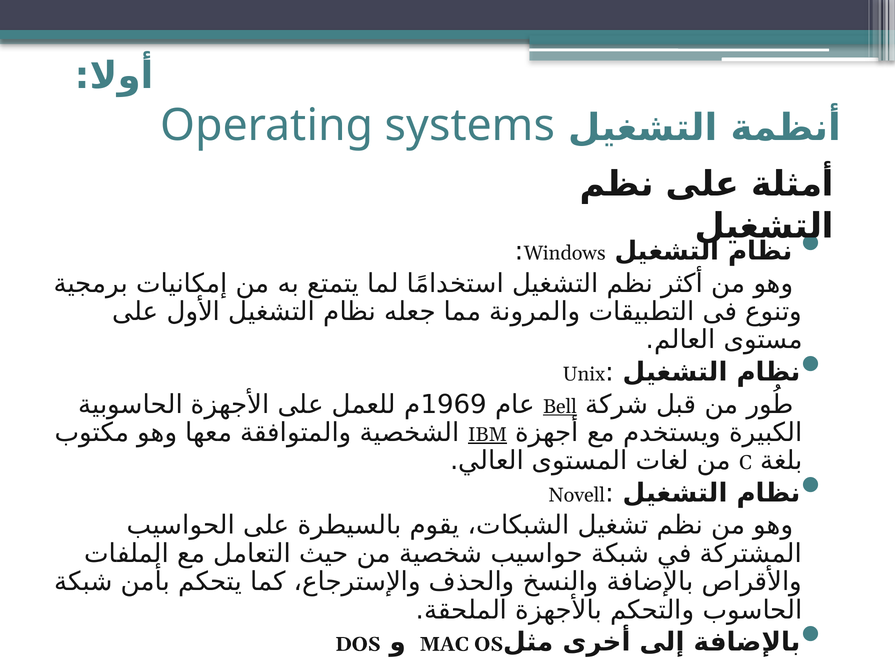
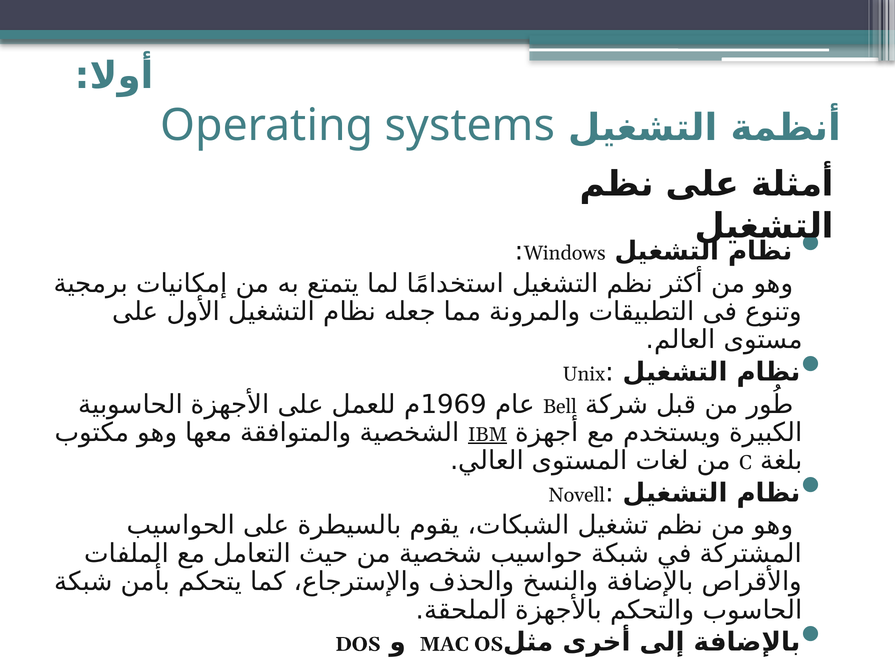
Bell underline: present -> none
